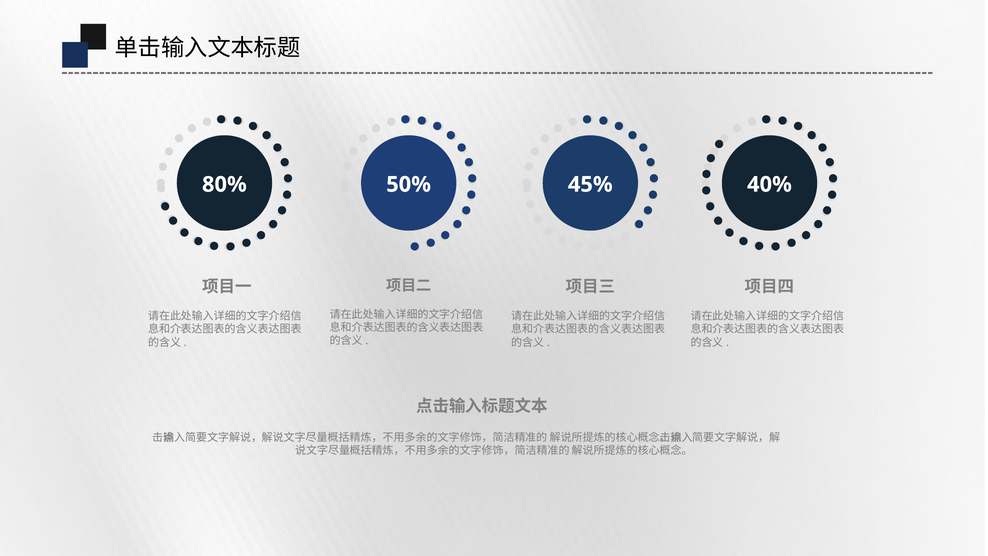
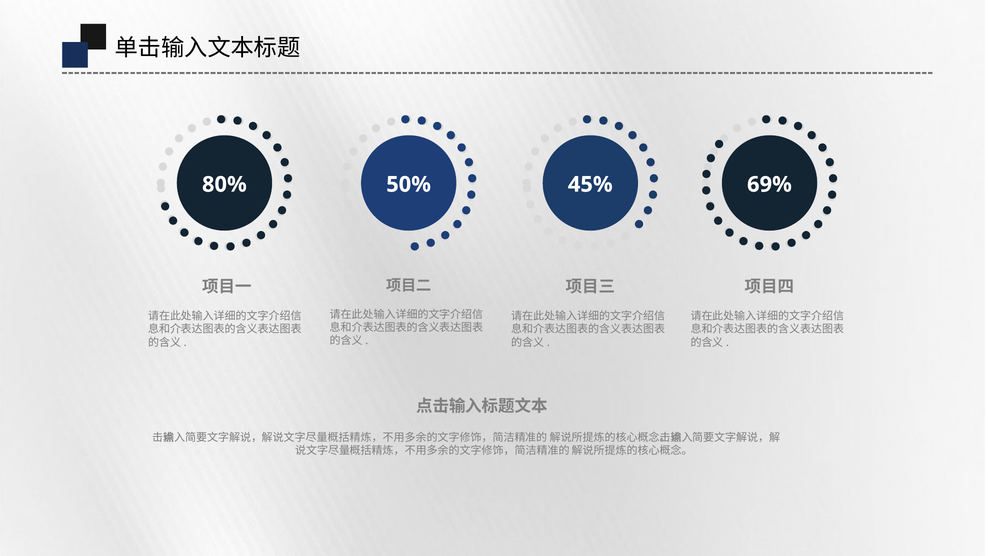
40%: 40% -> 69%
